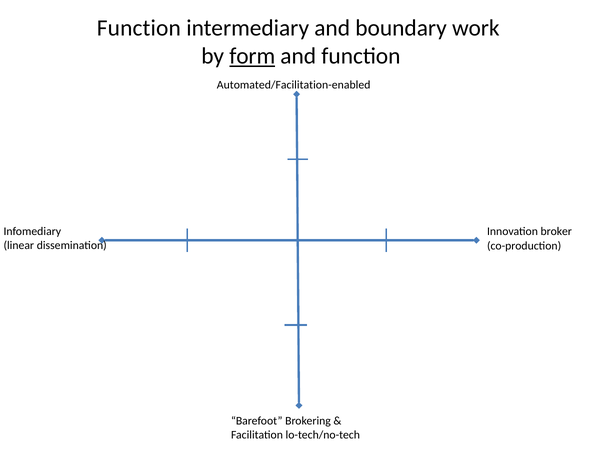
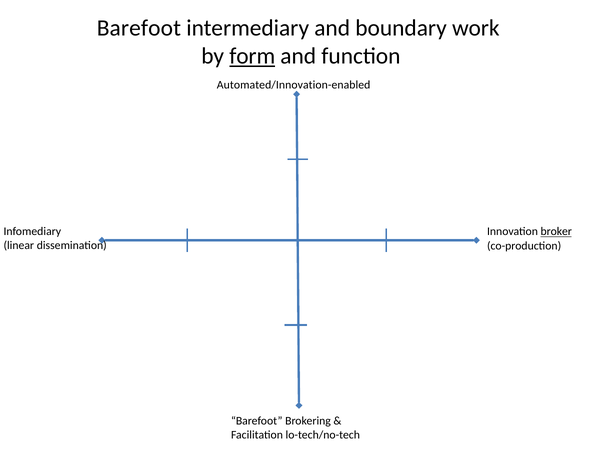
Function at (139, 28): Function -> Barefoot
Automated/Facilitation-enabled: Automated/Facilitation-enabled -> Automated/Innovation-enabled
broker underline: none -> present
